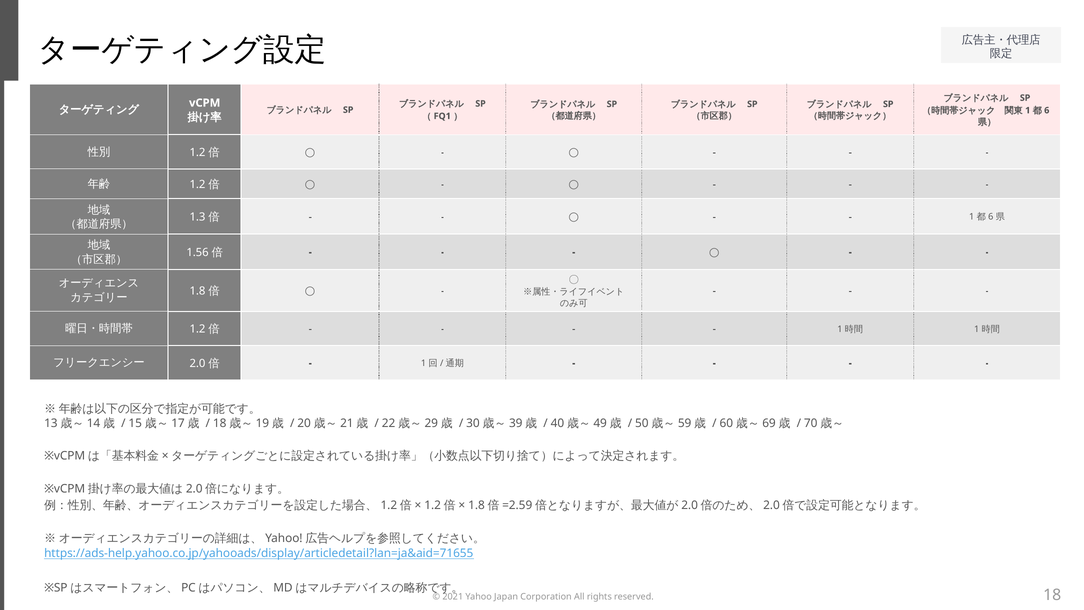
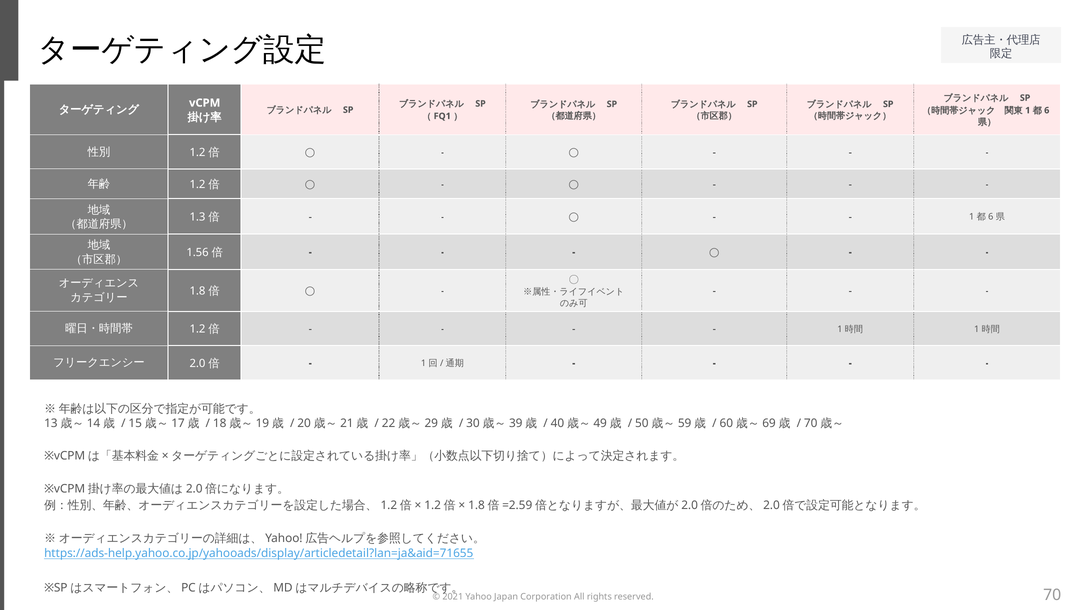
18: 18 -> 70
